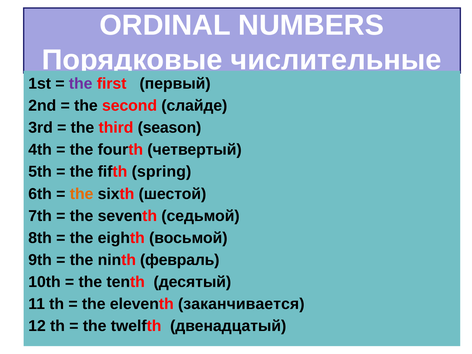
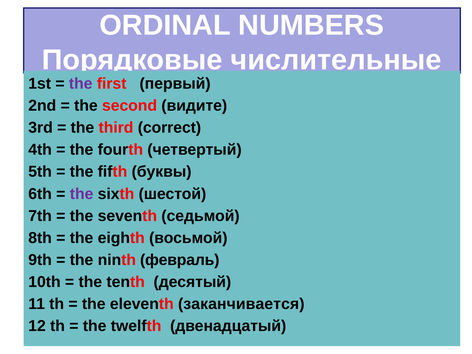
слайде: слайде -> видите
season: season -> correct
spring: spring -> буквы
the at (82, 194) colour: orange -> purple
